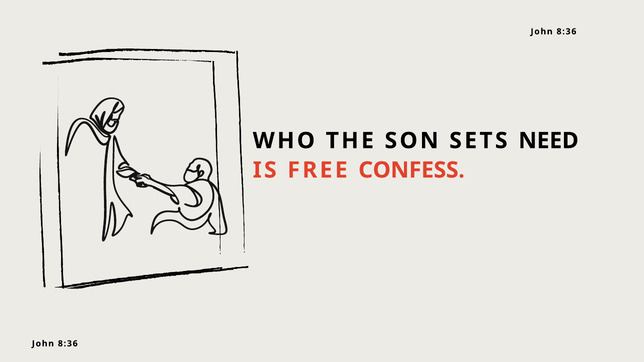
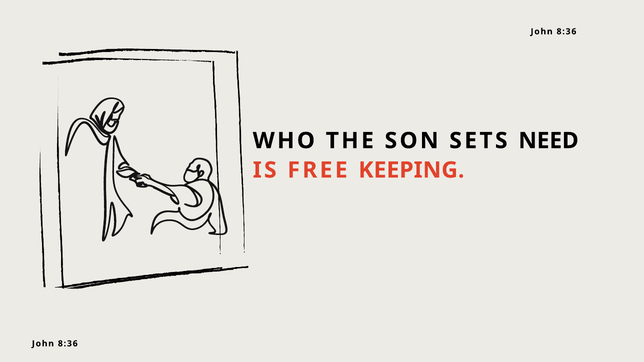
CONFESS: CONFESS -> KEEPING
